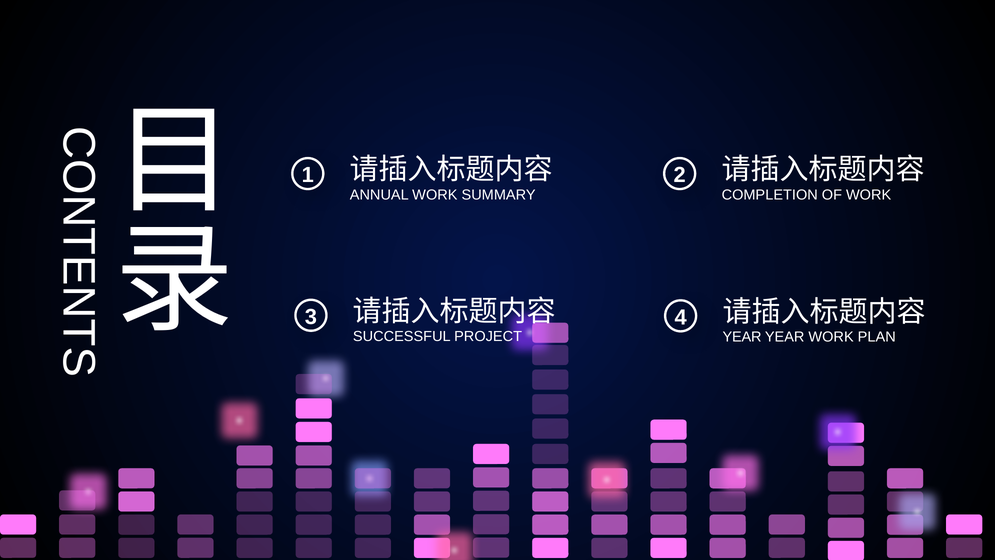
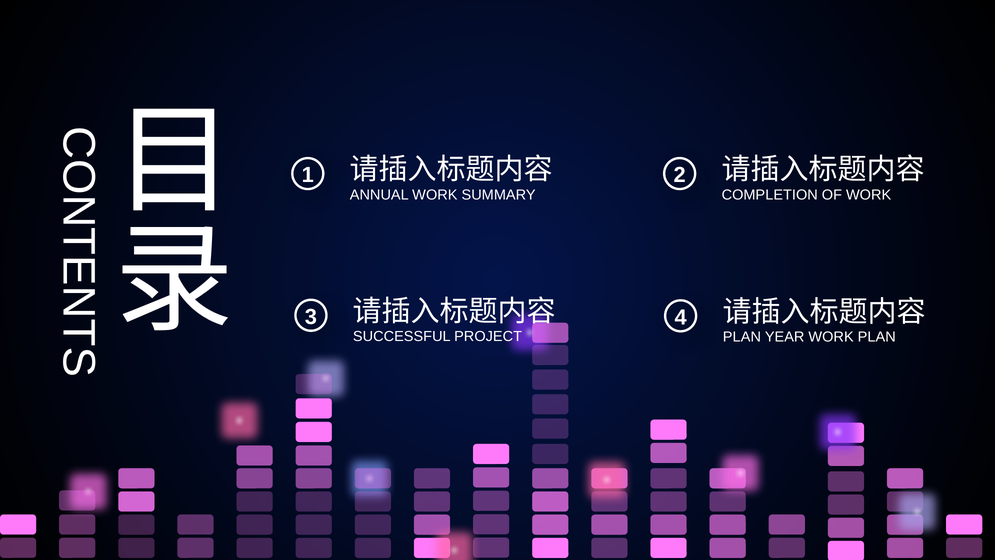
YEAR at (742, 337): YEAR -> PLAN
